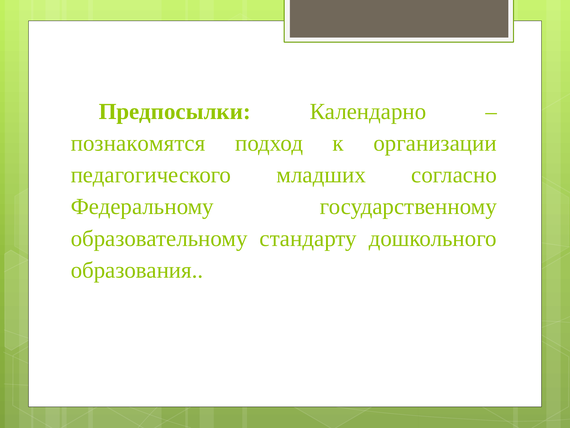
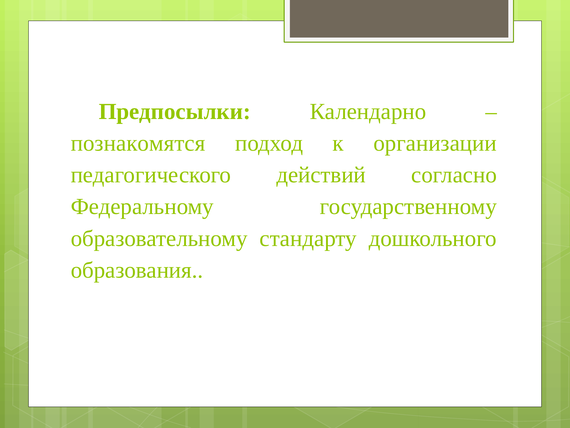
младших: младших -> действий
